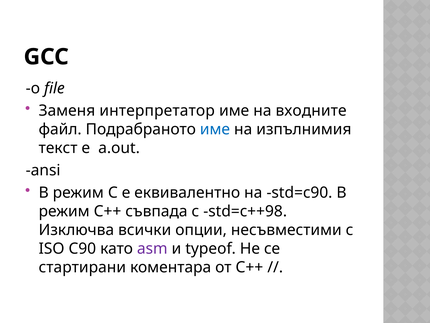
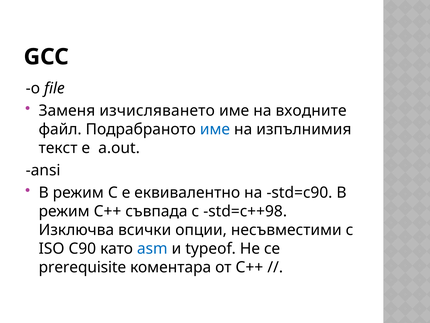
интерпретатор: интерпретатор -> изчисляването
asm colour: purple -> blue
стартирани: стартирани -> prerequisite
